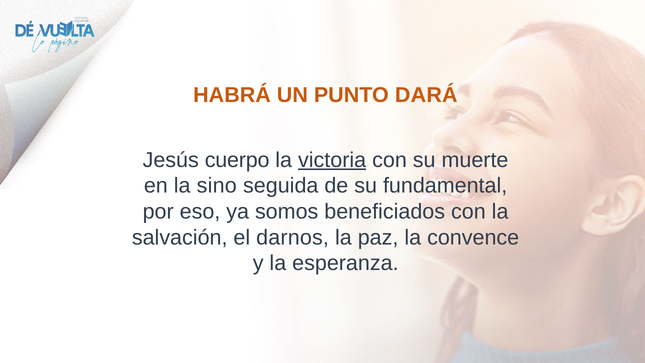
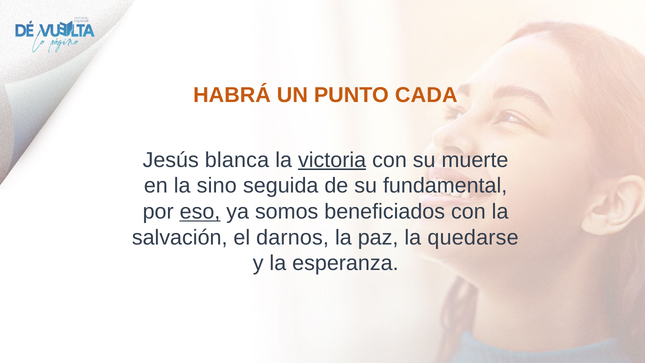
DARÁ: DARÁ -> CADA
cuerpo: cuerpo -> blanca
eso underline: none -> present
convence: convence -> quedarse
